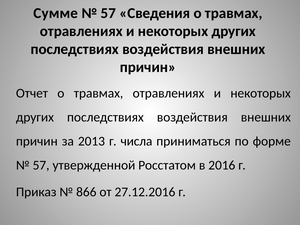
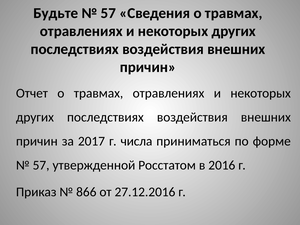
Сумме: Сумме -> Будьте
2013: 2013 -> 2017
